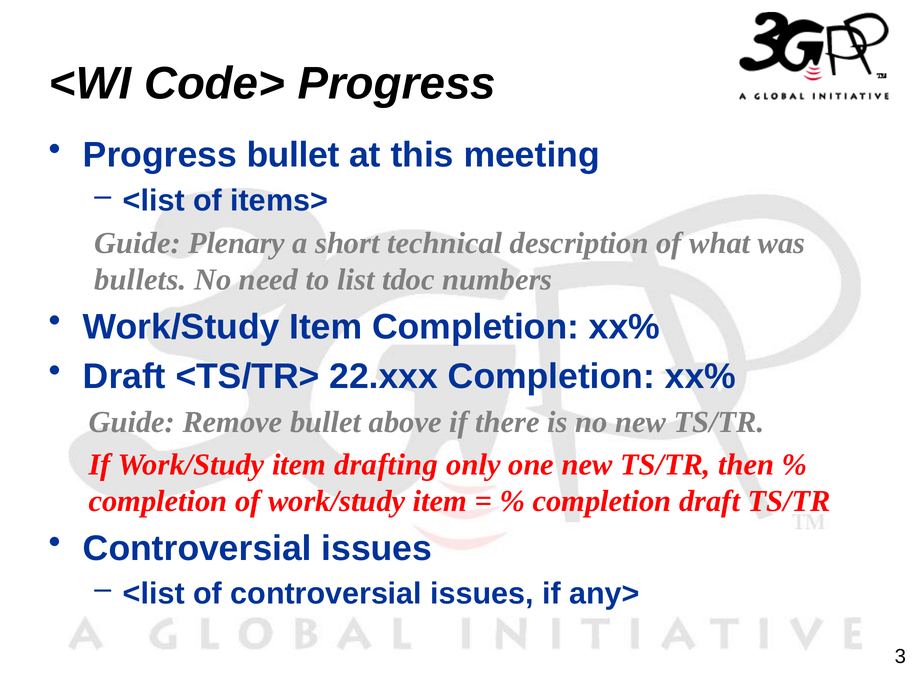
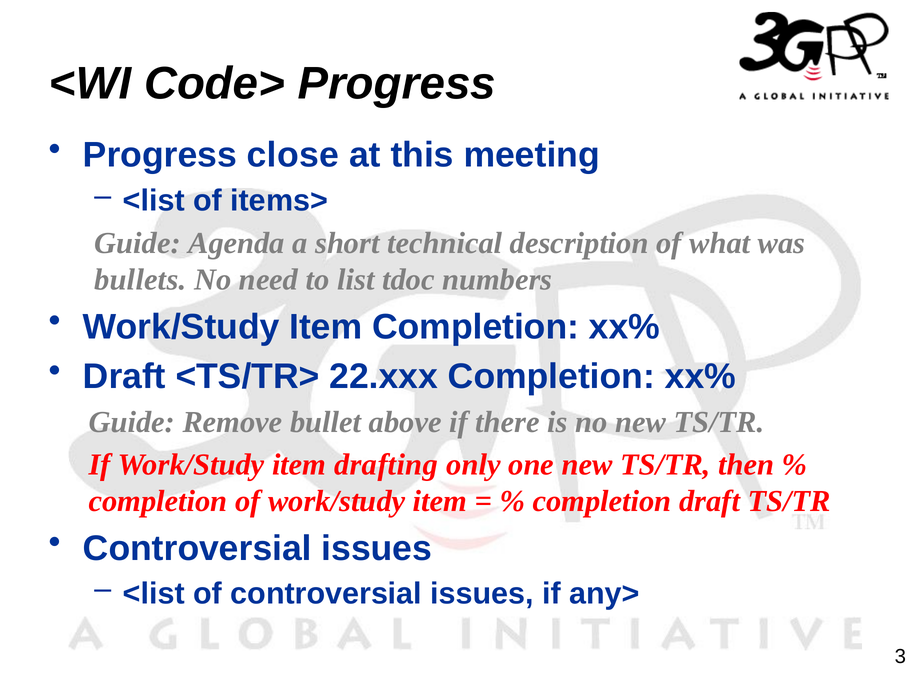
Progress bullet: bullet -> close
Plenary: Plenary -> Agenda
